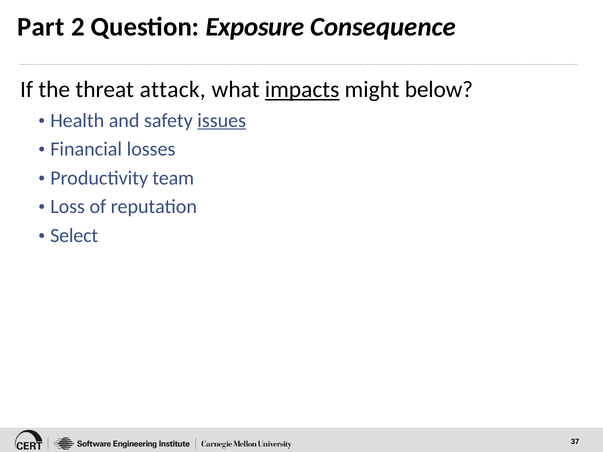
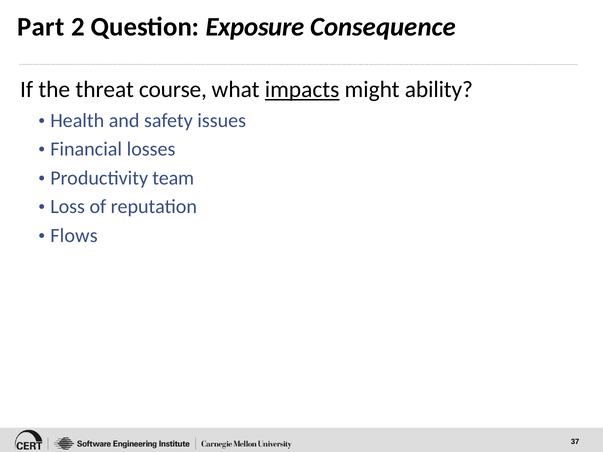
attack: attack -> course
below: below -> ability
issues underline: present -> none
Select: Select -> Flows
